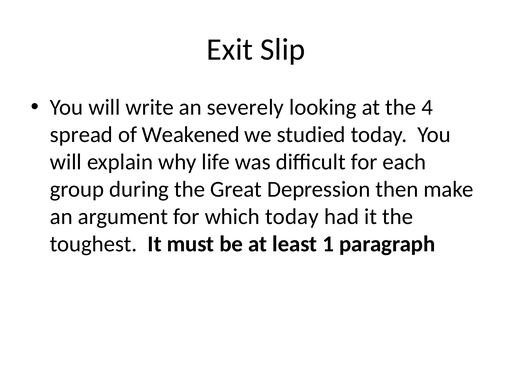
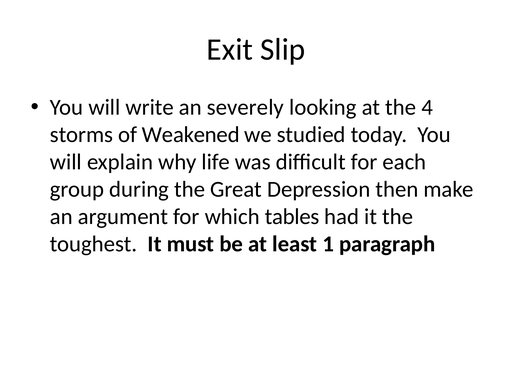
spread: spread -> storms
which today: today -> tables
